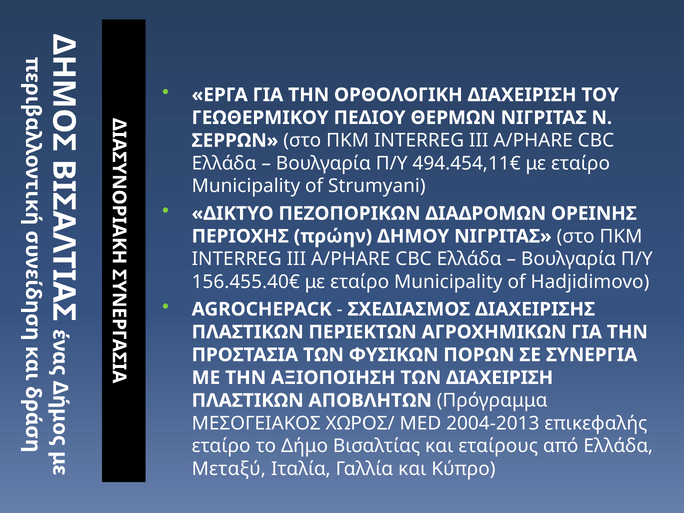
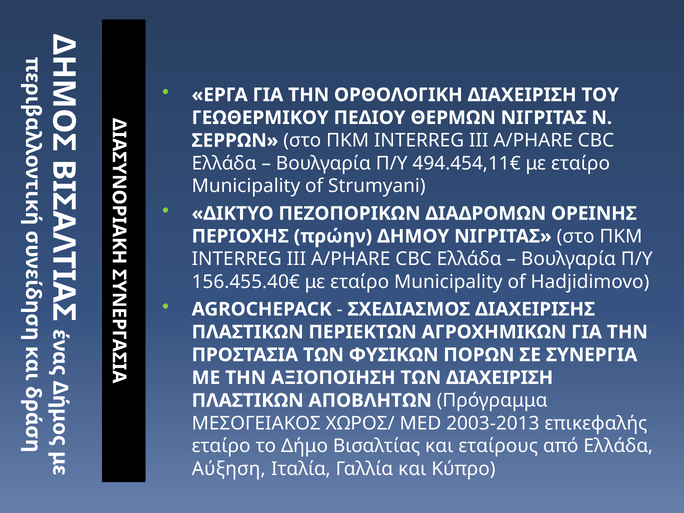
2004-2013: 2004-2013 -> 2003-2013
Μεταξύ: Μεταξύ -> Αύξηση
